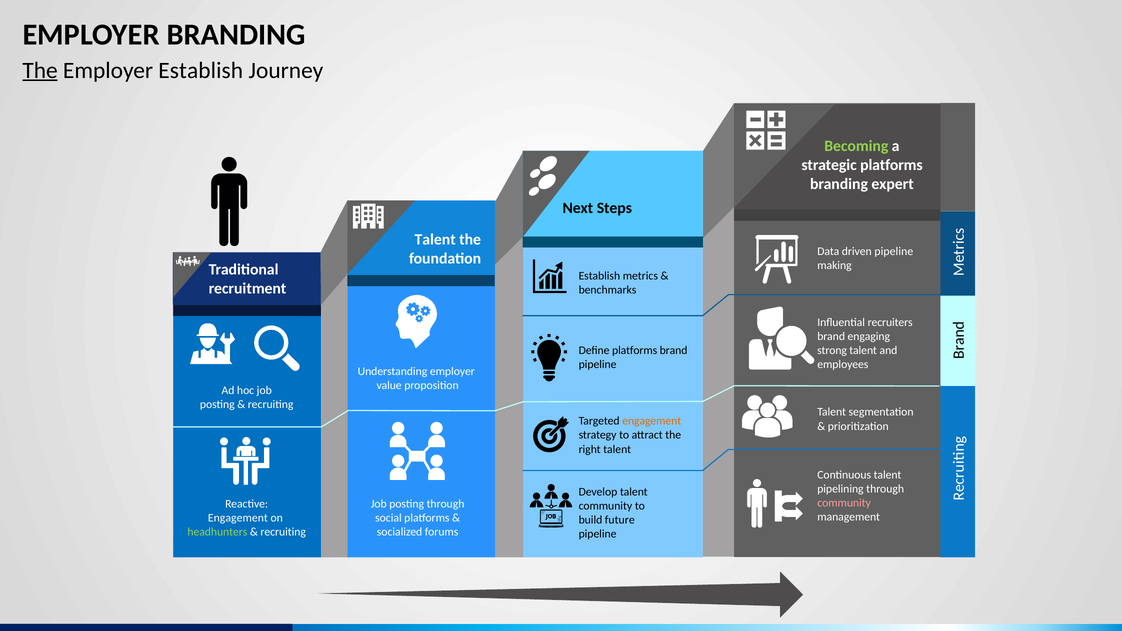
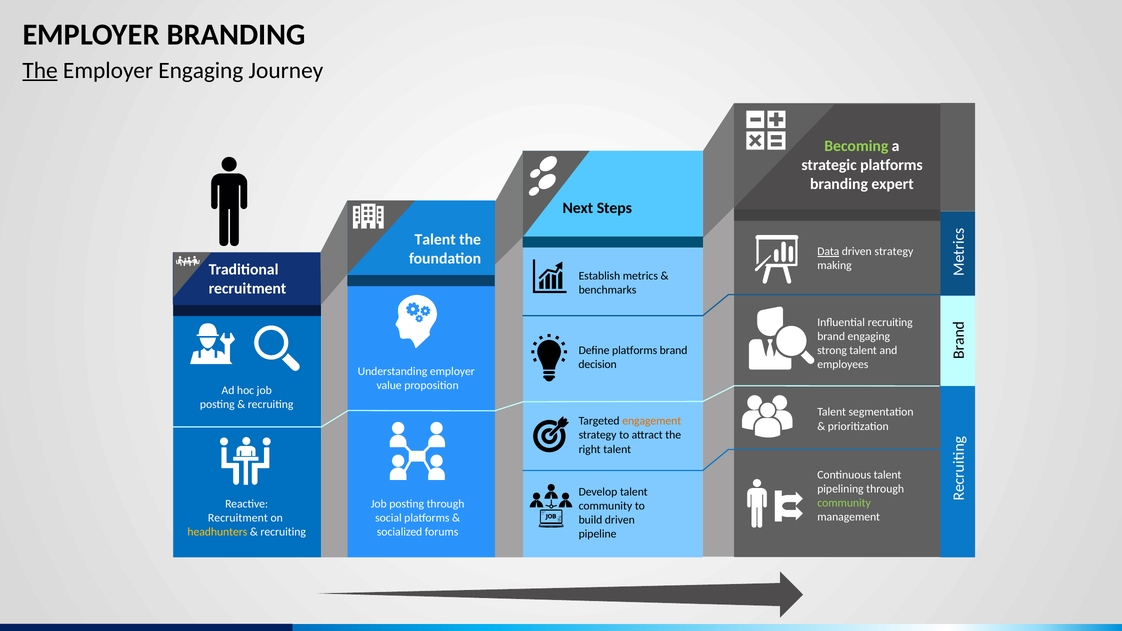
Employer Establish: Establish -> Engaging
Data underline: none -> present
driven pipeline: pipeline -> strategy
Influential recruiters: recruiters -> recruiting
pipeline at (598, 365): pipeline -> decision
community at (844, 503) colour: pink -> light green
Engagement at (238, 518): Engagement -> Recruitment
build future: future -> driven
headhunters colour: light green -> yellow
